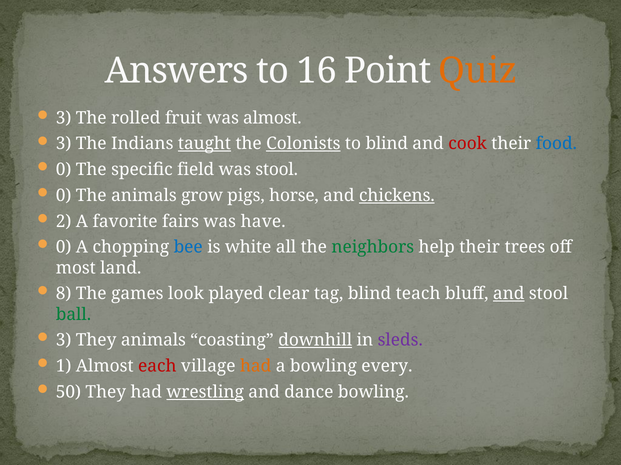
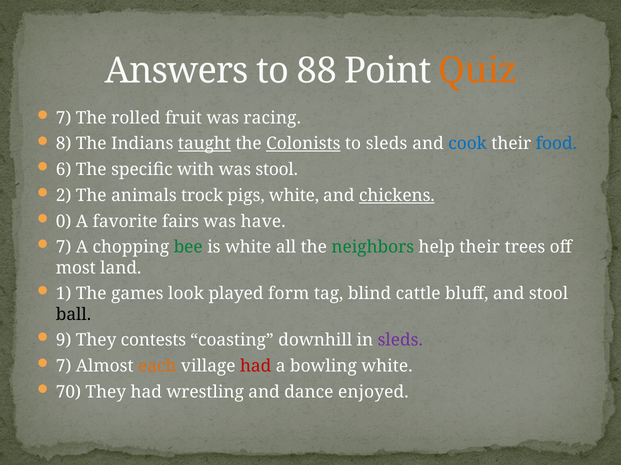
16: 16 -> 88
3 at (64, 118): 3 -> 7
was almost: almost -> racing
3 at (64, 144): 3 -> 8
to blind: blind -> sleds
cook colour: red -> blue
0 at (64, 170): 0 -> 6
field: field -> with
0 at (64, 196): 0 -> 2
grow: grow -> trock
pigs horse: horse -> white
2: 2 -> 0
0 at (64, 248): 0 -> 7
bee colour: blue -> green
8: 8 -> 1
clear: clear -> form
teach: teach -> cattle
and at (509, 294) underline: present -> none
ball colour: green -> black
3 at (64, 341): 3 -> 9
They animals: animals -> contests
downhill underline: present -> none
1 at (64, 367): 1 -> 7
each colour: red -> orange
had at (256, 367) colour: orange -> red
bowling every: every -> white
50: 50 -> 70
wrestling underline: present -> none
dance bowling: bowling -> enjoyed
